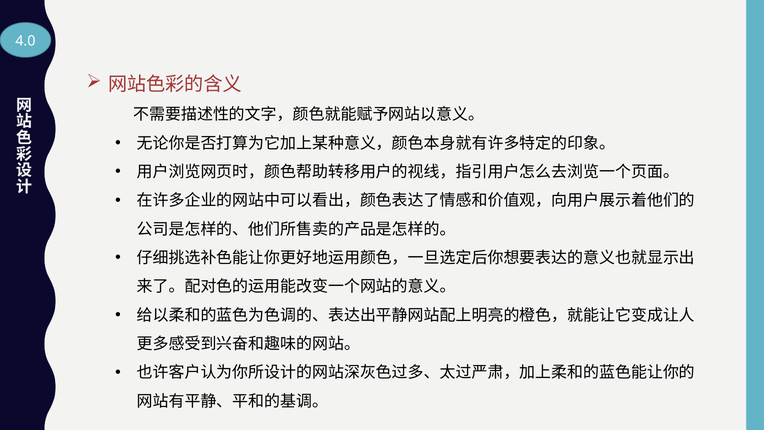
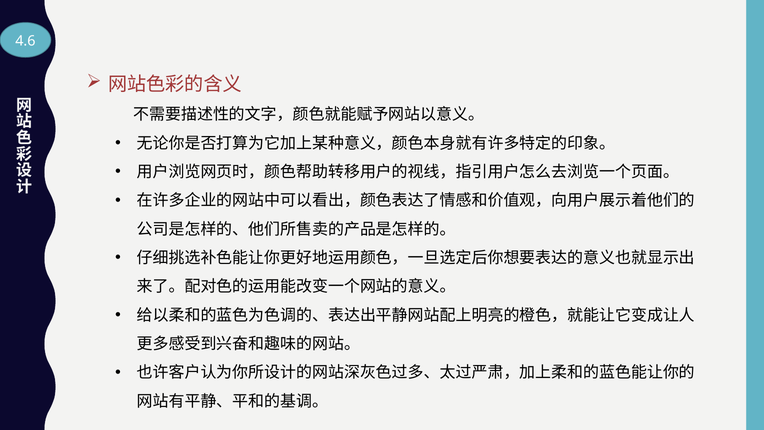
4.0: 4.0 -> 4.6
